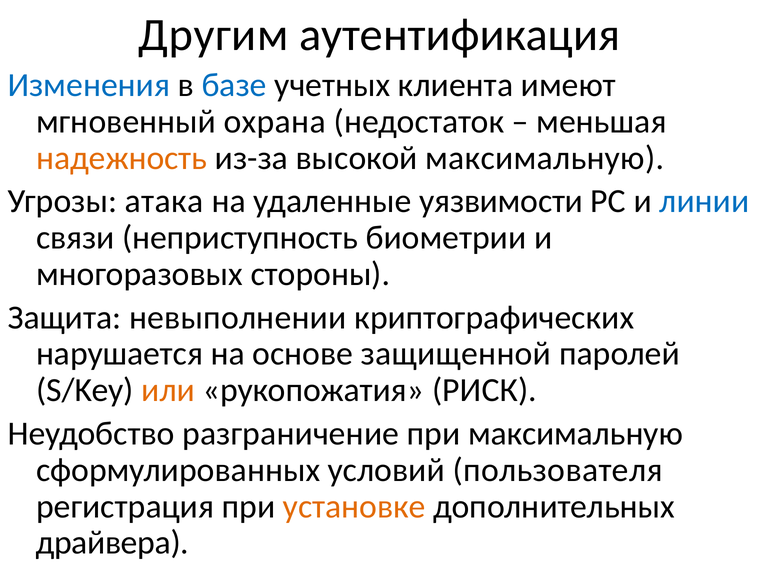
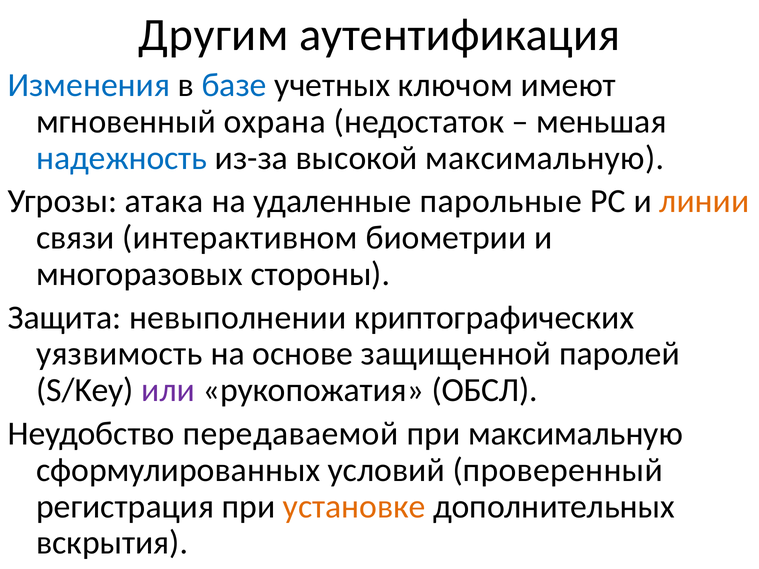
клиента: клиента -> ключом
надежность colour: orange -> blue
уязвимости: уязвимости -> парольные
линии colour: blue -> orange
неприступность: неприступность -> интерактивном
нарушается: нарушается -> уязвимость
или colour: orange -> purple
РИСК: РИСК -> ОБСЛ
разграничение: разграничение -> передаваемой
пользователя: пользователя -> проверенный
драйвера: драйвера -> вскрытия
